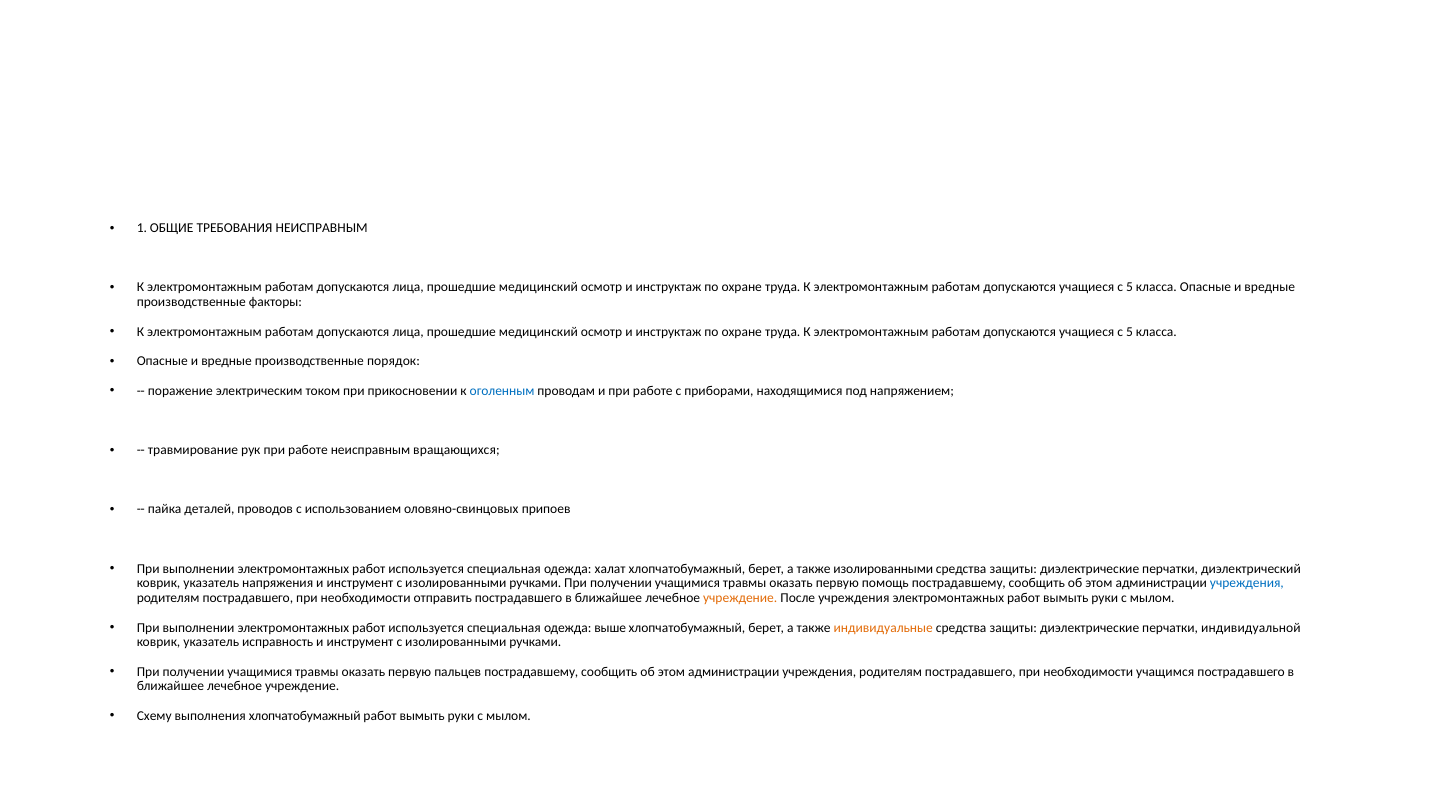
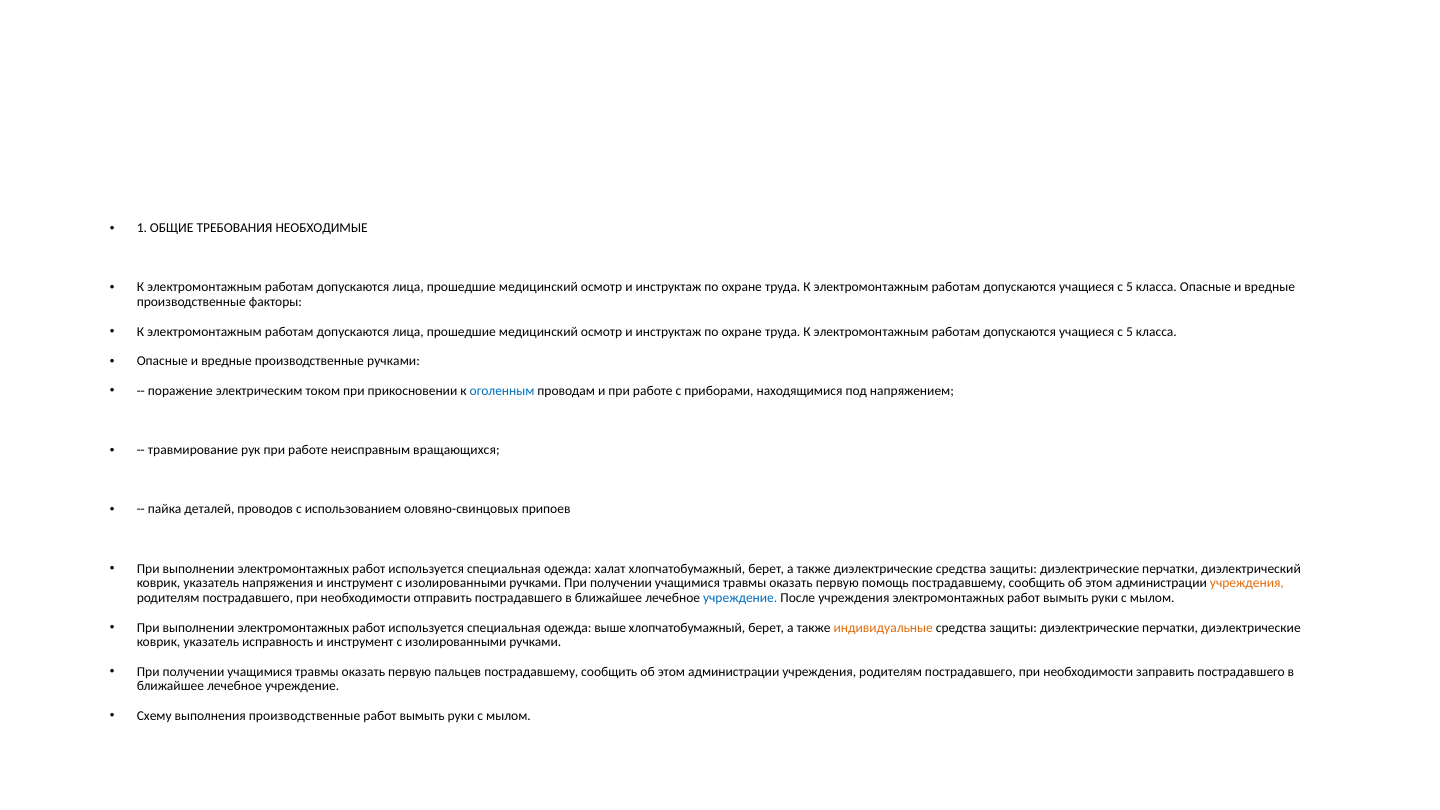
ТРЕБОВАНИЯ НЕИСПРАВНЫМ: НЕИСПРАВНЫМ -> НЕОБХОДИМЫЕ
производственные порядок: порядок -> ручками
также изолированными: изолированными -> диэлектрические
учреждения at (1247, 583) colour: blue -> orange
учреждение at (740, 598) colour: orange -> blue
перчатки индивидуальной: индивидуальной -> диэлектрические
учащимся: учащимся -> заправить
выполнения хлопчатобумажный: хлопчатобумажный -> производственные
